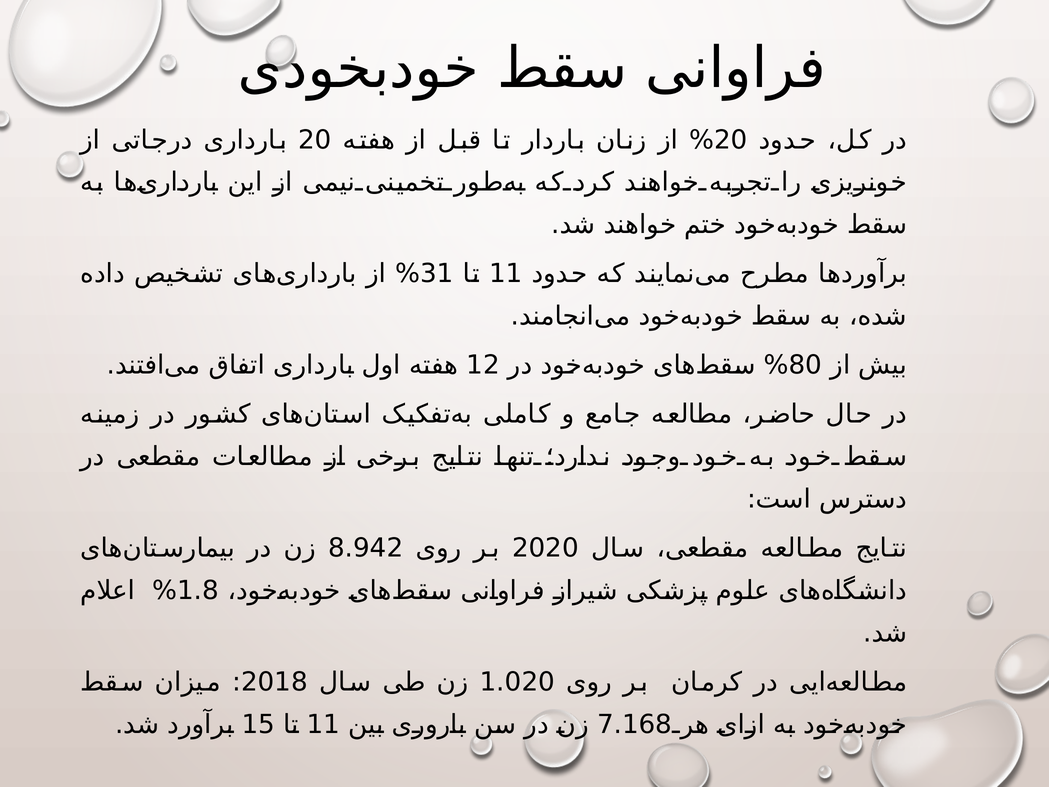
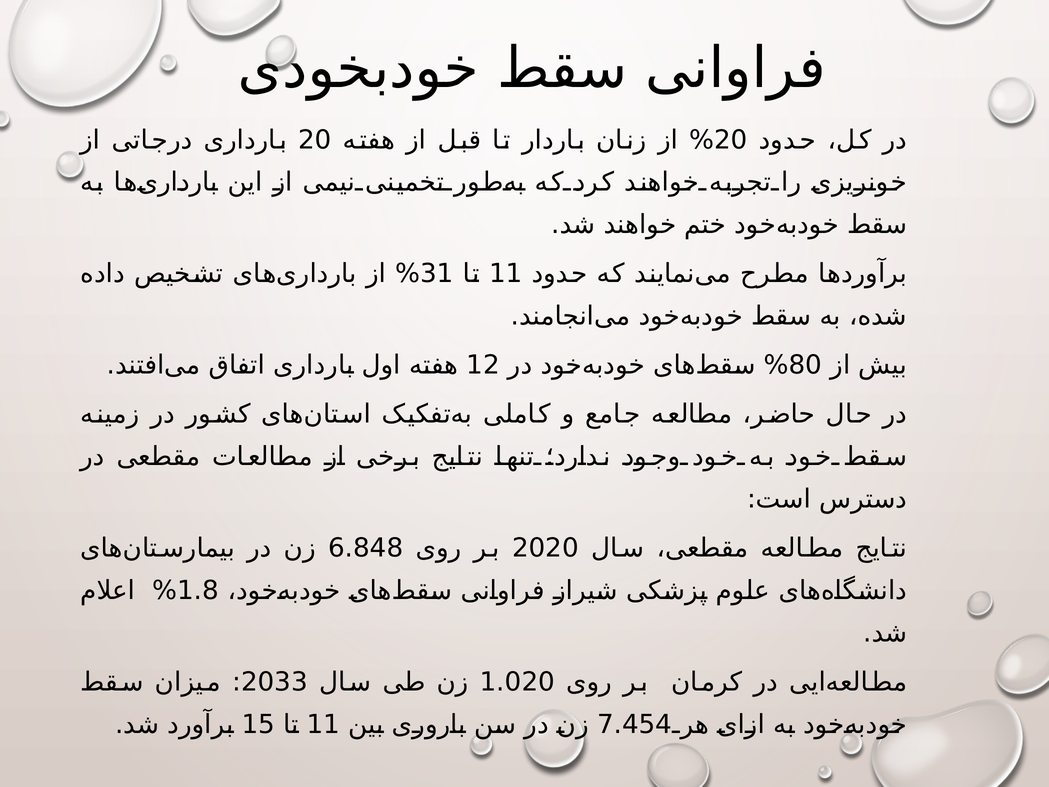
8.942: 8.942 -> 6.848
2018: 2018 -> 2033
7.168: 7.168 -> 7.454
